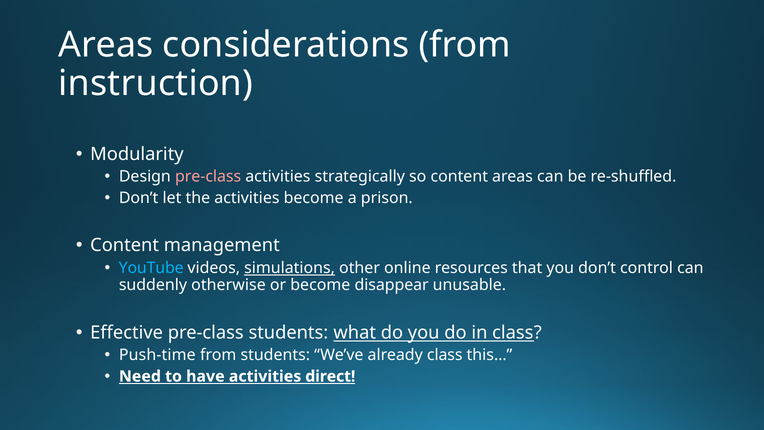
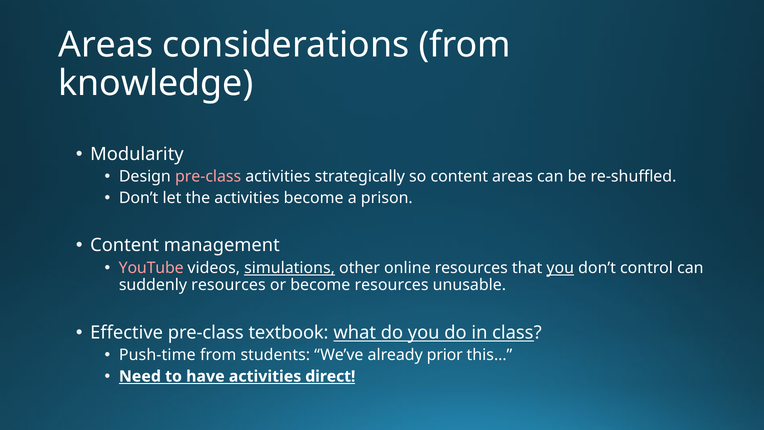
instruction: instruction -> knowledge
YouTube colour: light blue -> pink
you at (560, 268) underline: none -> present
suddenly otherwise: otherwise -> resources
become disappear: disappear -> resources
pre-class students: students -> textbook
already class: class -> prior
